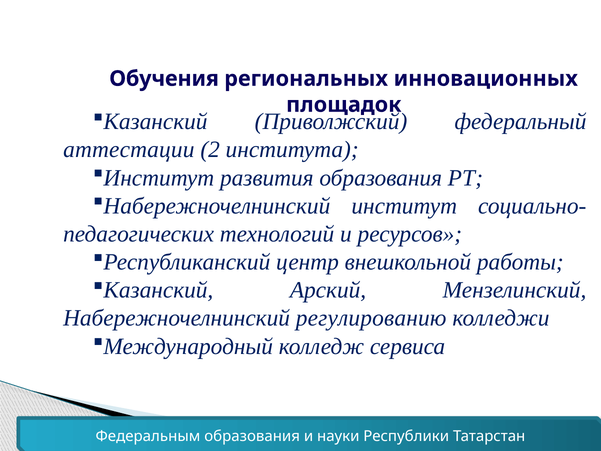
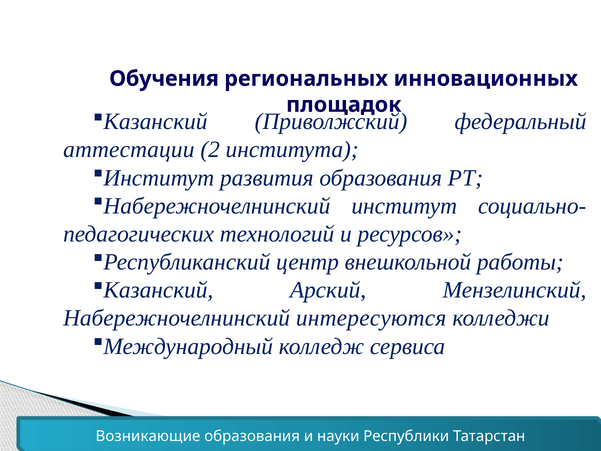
регулированию: регулированию -> интересуются
Федеральным: Федеральным -> Возникающие
